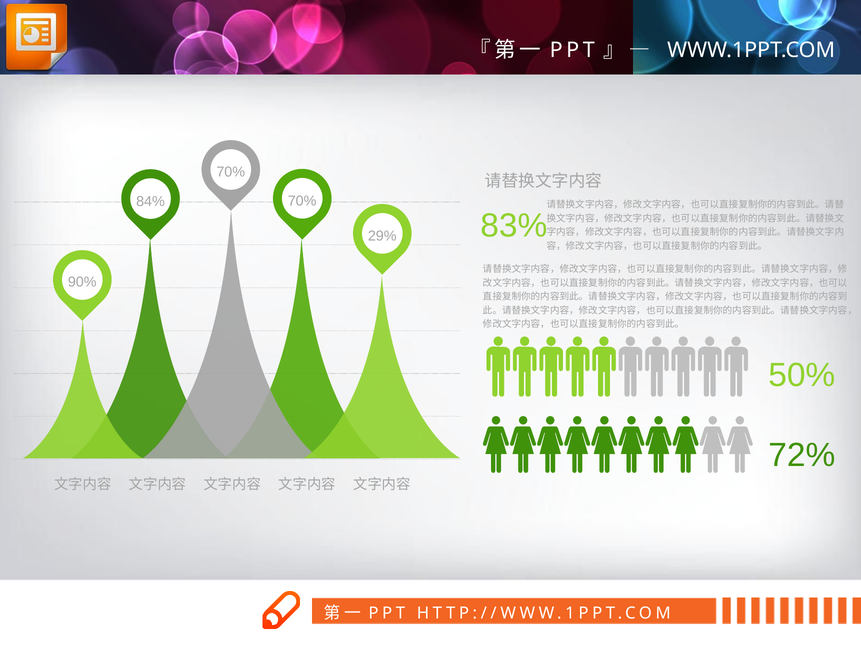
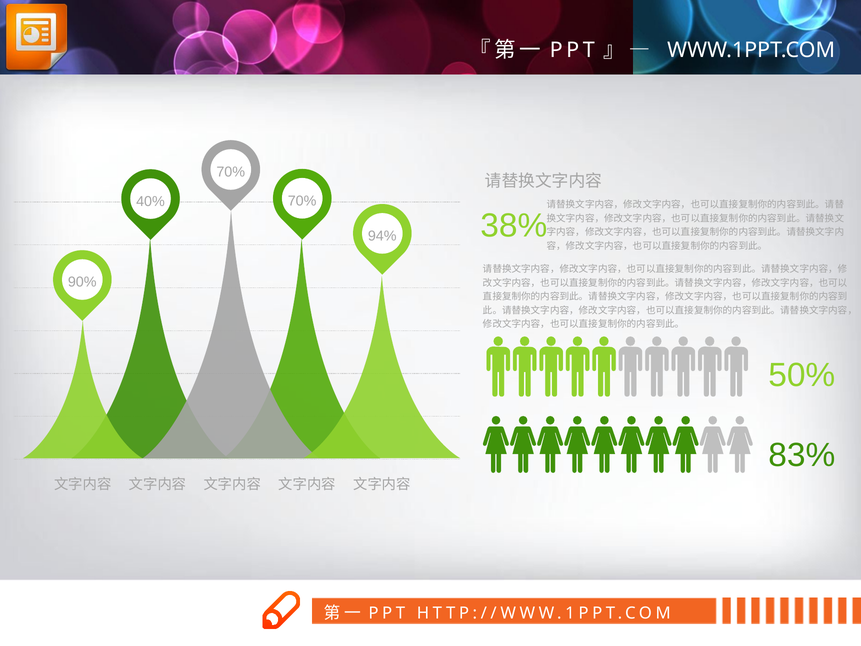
84%: 84% -> 40%
83%: 83% -> 38%
29%: 29% -> 94%
72%: 72% -> 83%
